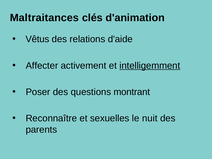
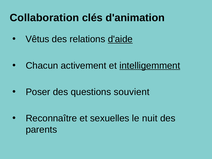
Maltraitances: Maltraitances -> Collaboration
d'aide underline: none -> present
Affecter: Affecter -> Chacun
montrant: montrant -> souvient
